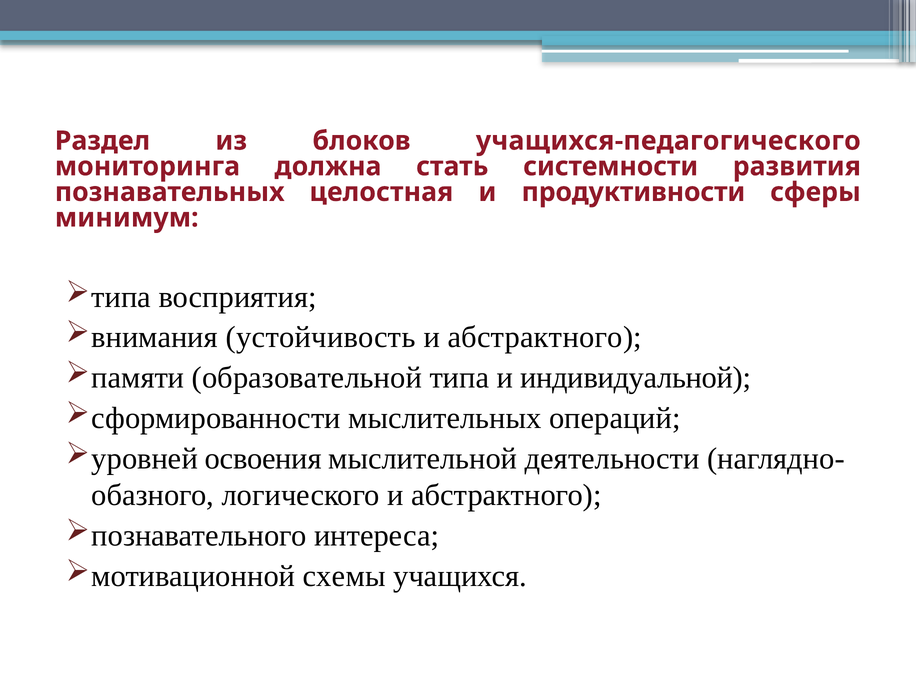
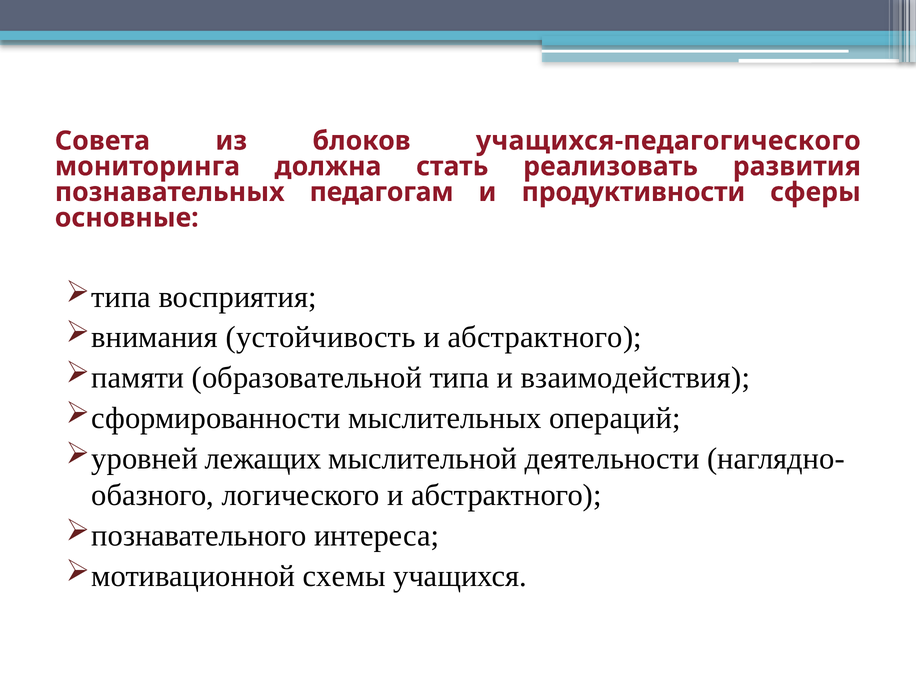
Раздел: Раздел -> Совета
системности: системности -> реализовать
целостная: целостная -> педагогам
минимум: минимум -> основные
индивидуальной: индивидуальной -> взаимодействия
освоения: освоения -> лежащих
